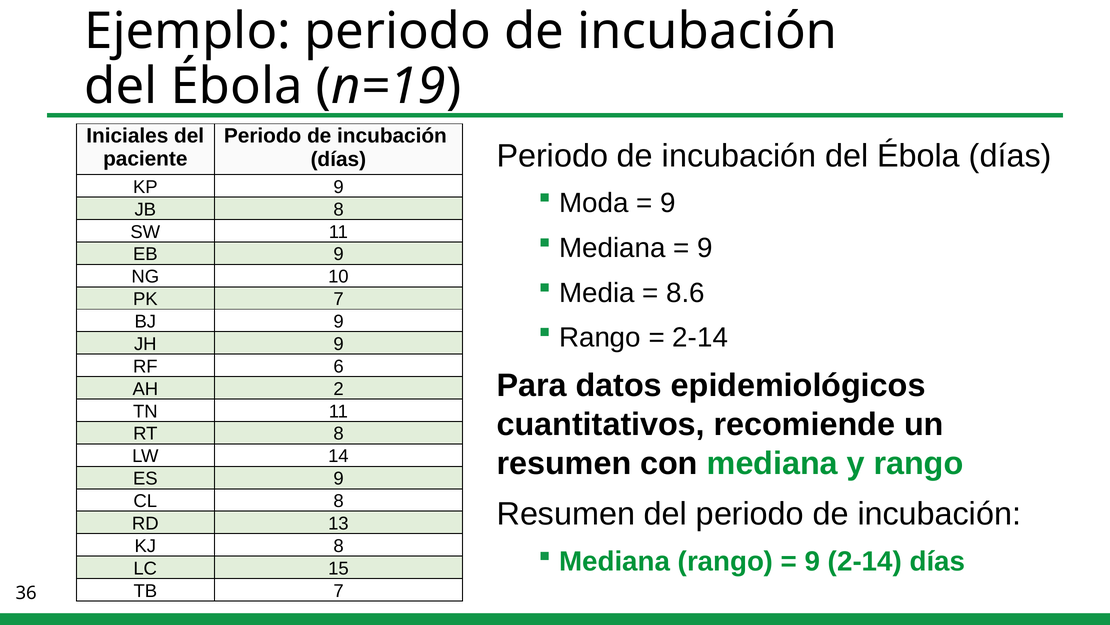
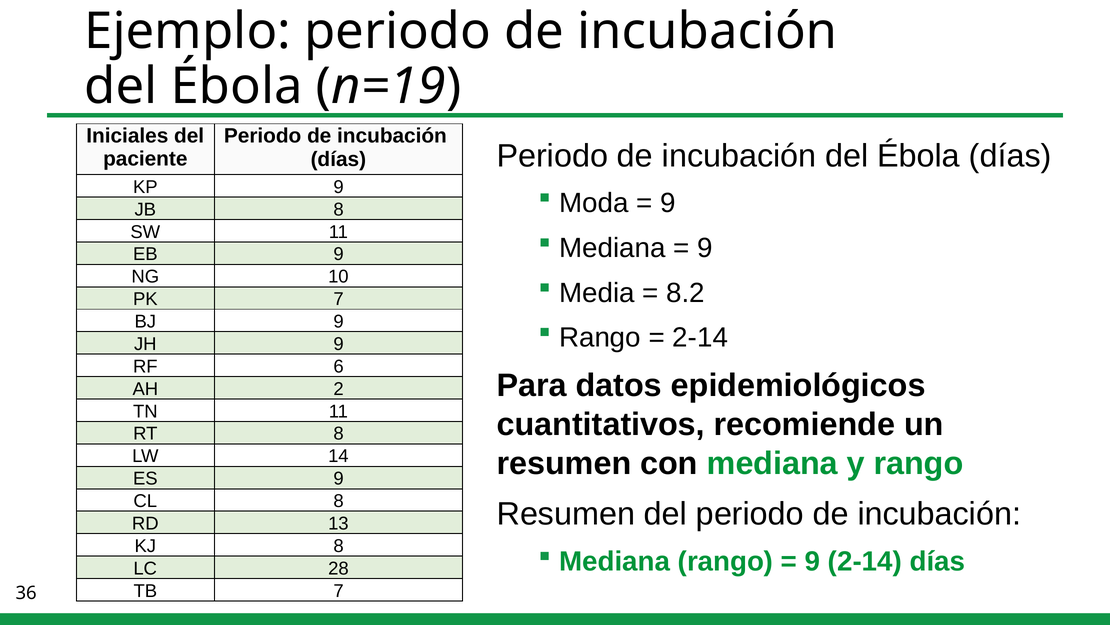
8.6: 8.6 -> 8.2
15: 15 -> 28
